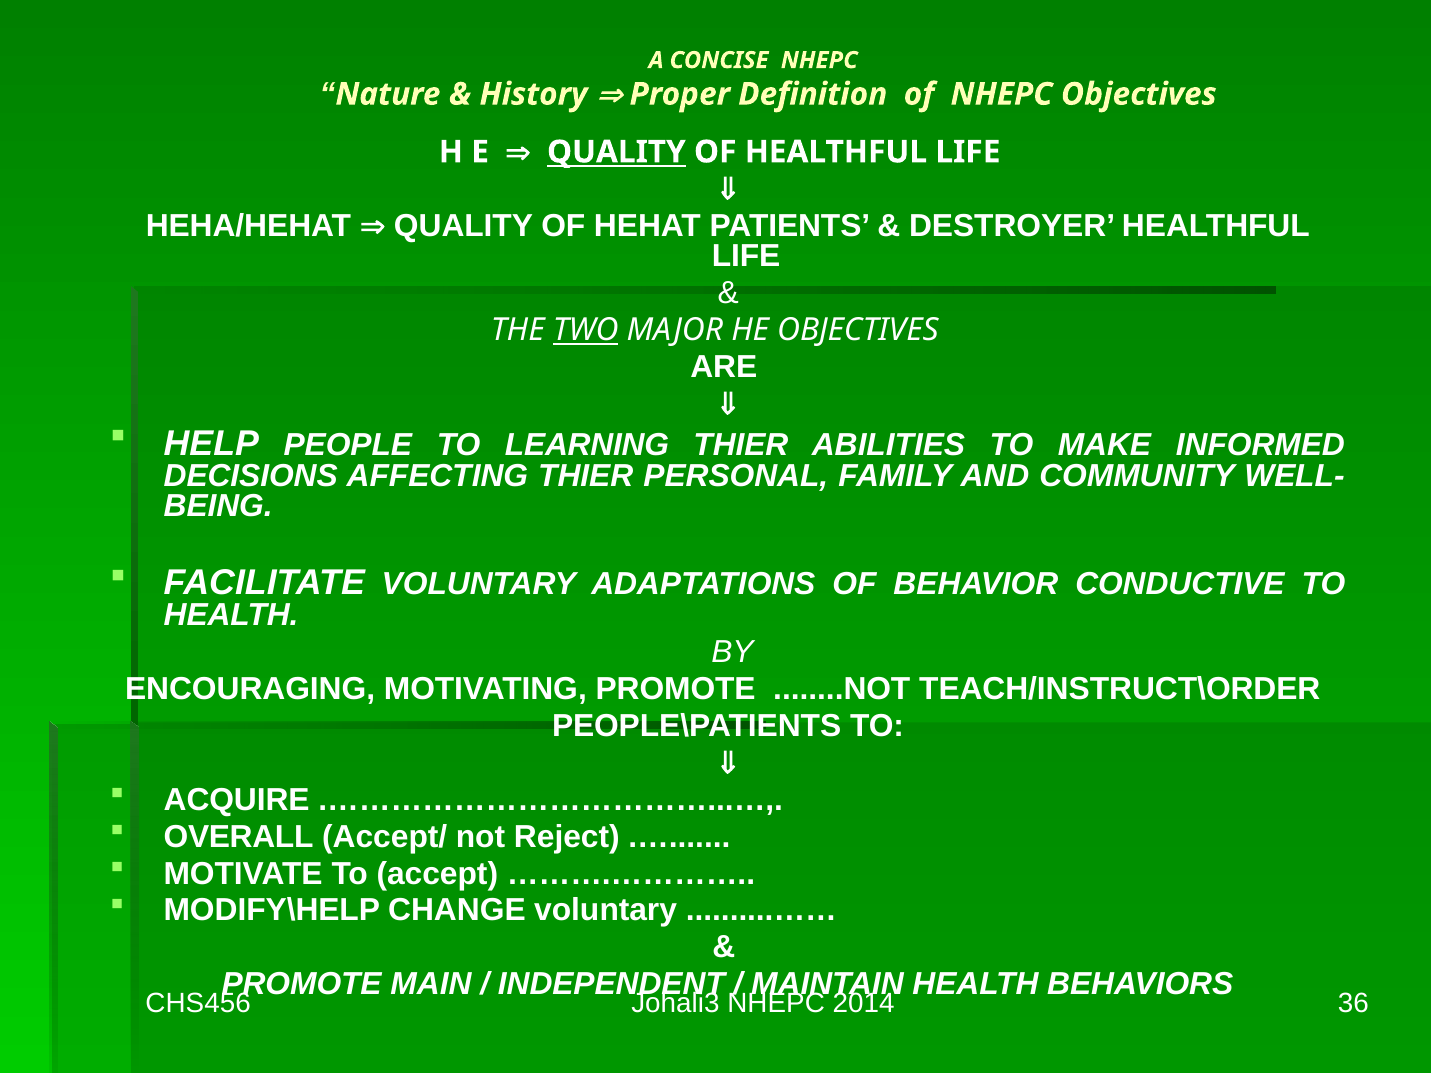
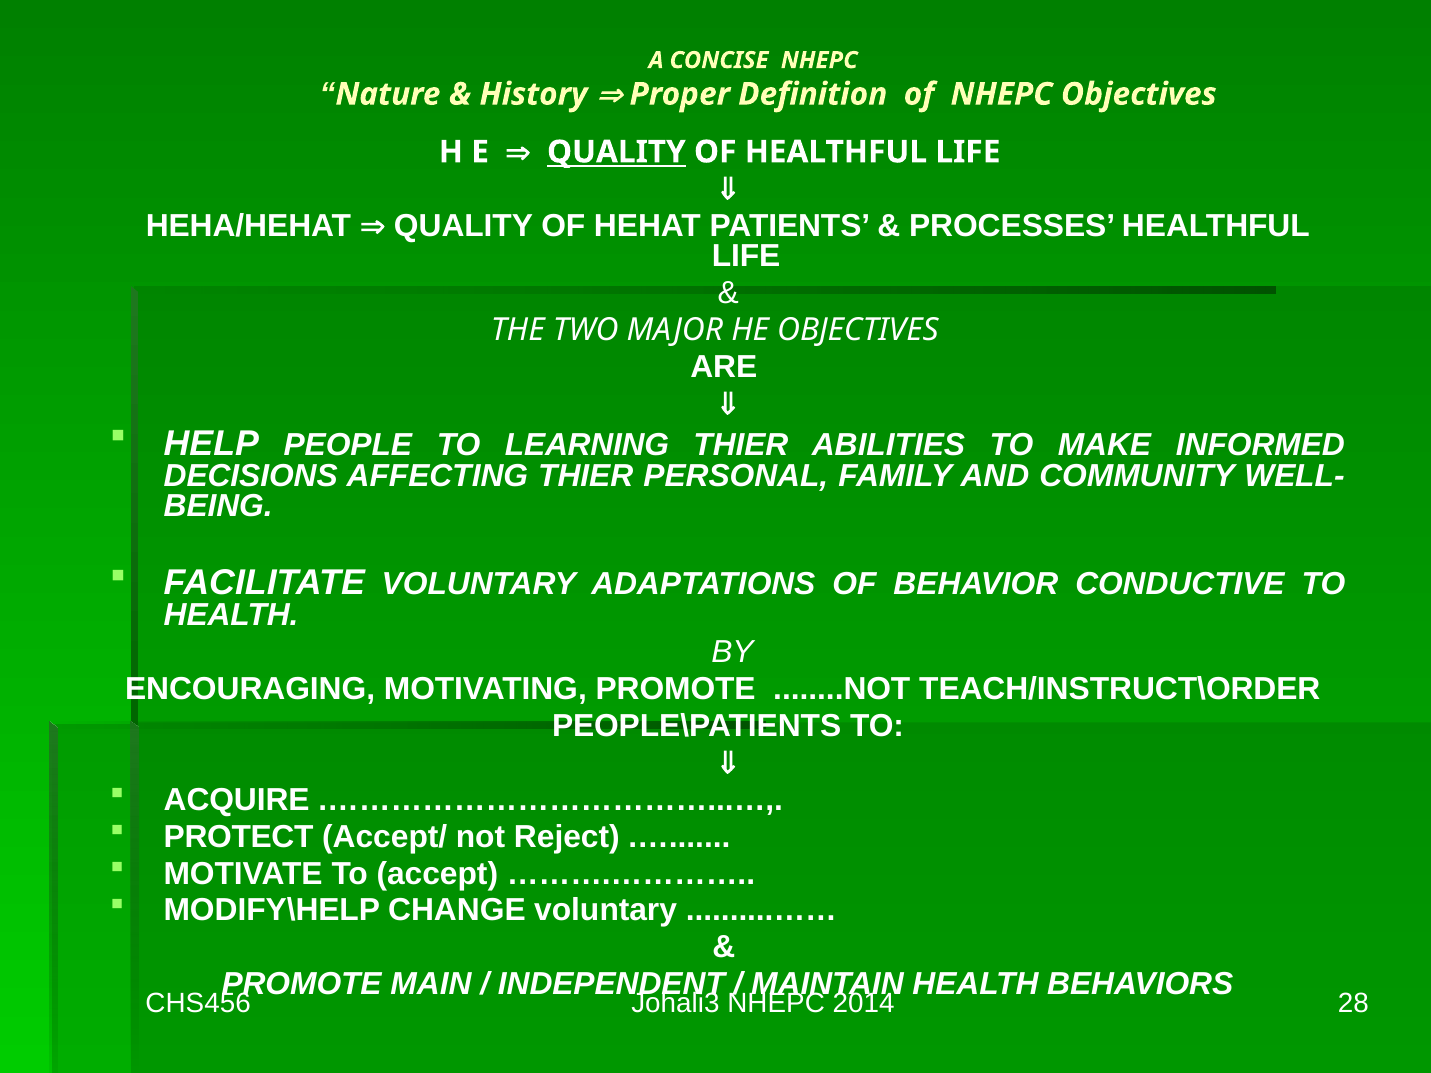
DESTROYER: DESTROYER -> PROCESSES
TWO underline: present -> none
OVERALL: OVERALL -> PROTECT
36: 36 -> 28
